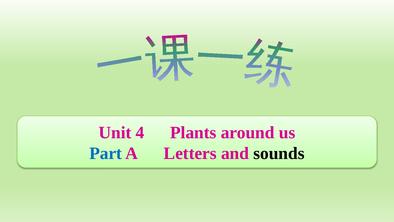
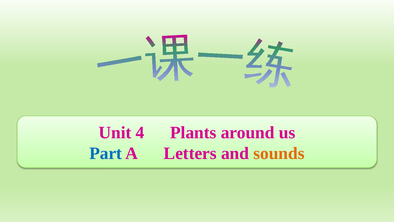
sounds colour: black -> orange
